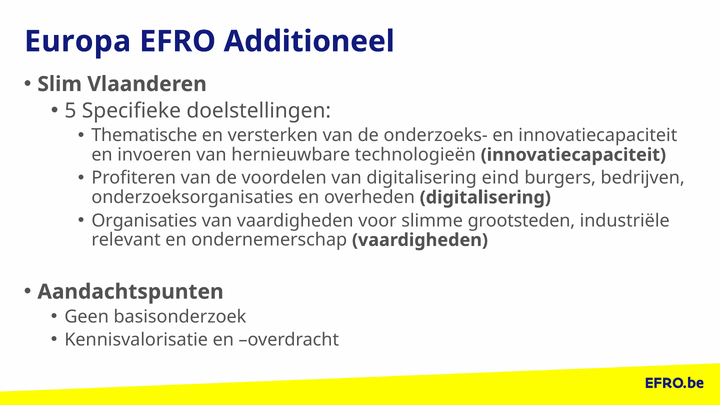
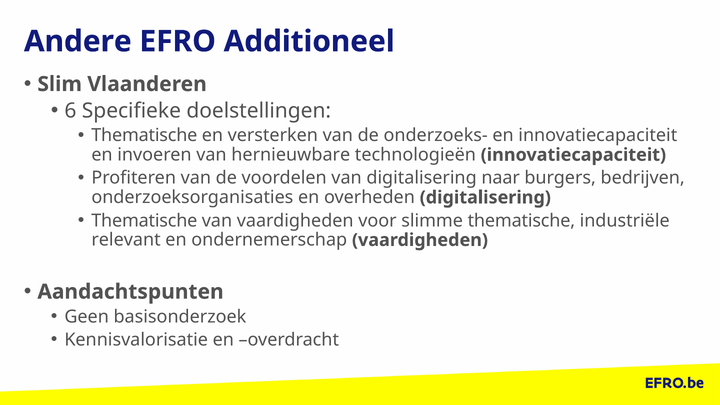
Europa: Europa -> Andere
5: 5 -> 6
eind: eind -> naar
Organisaties at (144, 221): Organisaties -> Thematische
slimme grootsteden: grootsteden -> thematische
